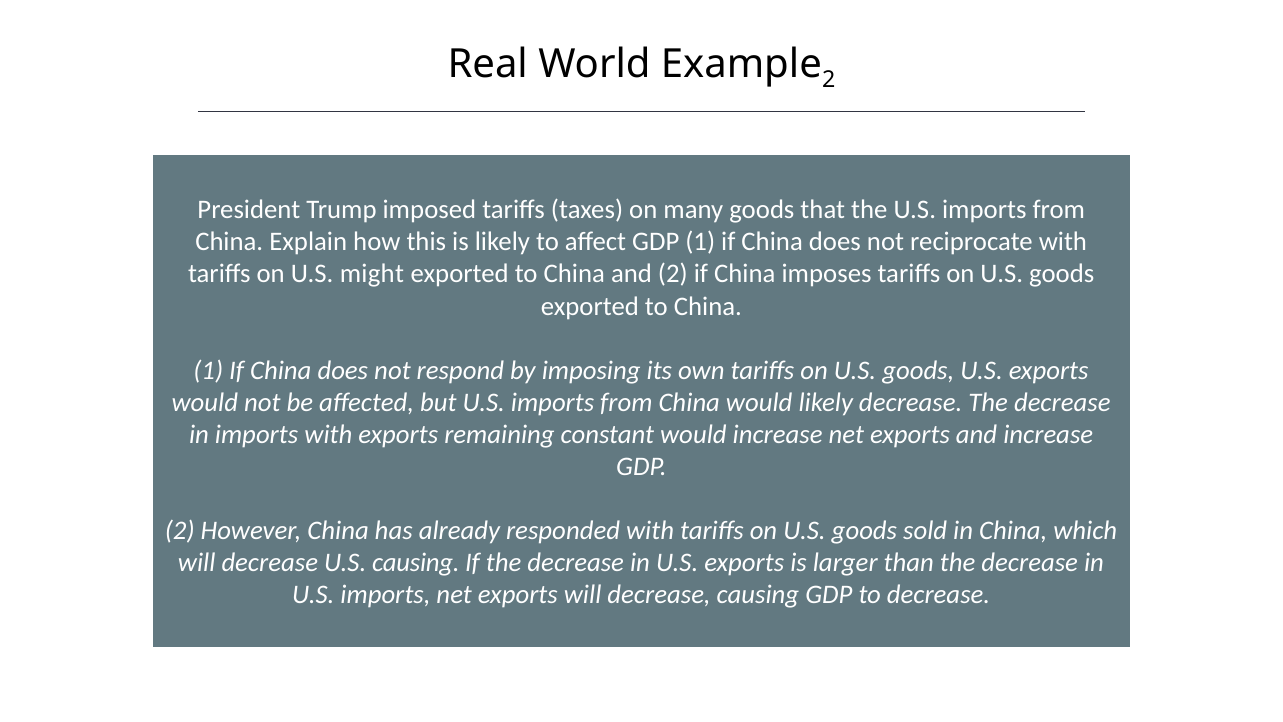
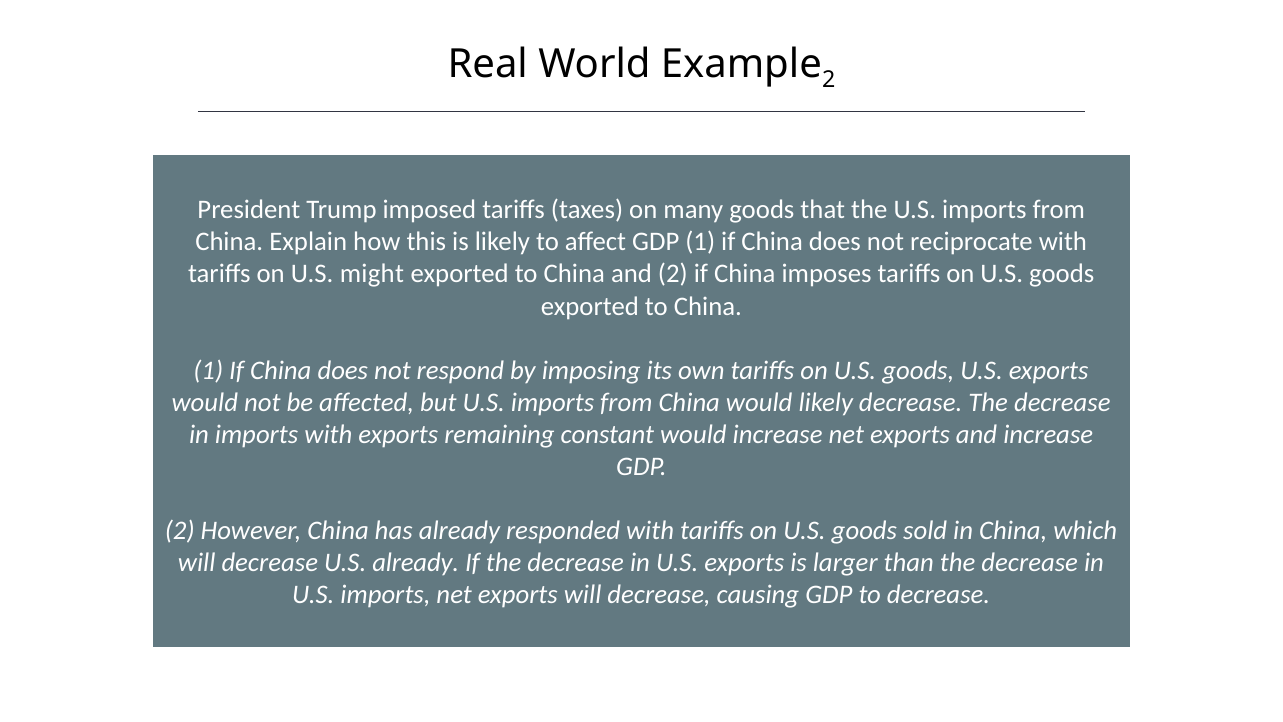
U.S causing: causing -> already
